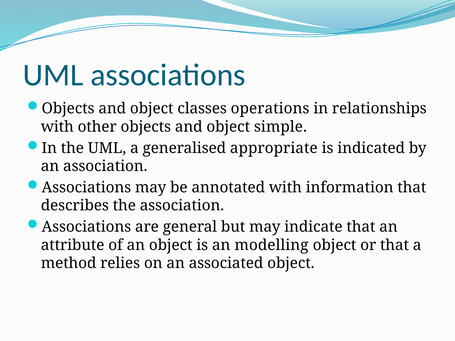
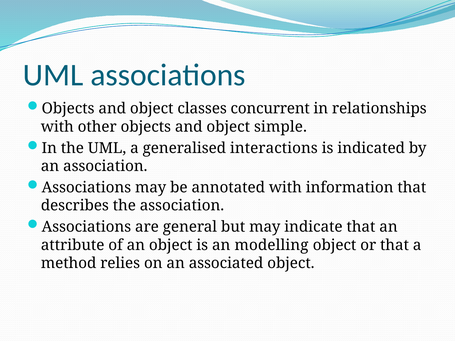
operations: operations -> concurrent
appropriate: appropriate -> interactions
